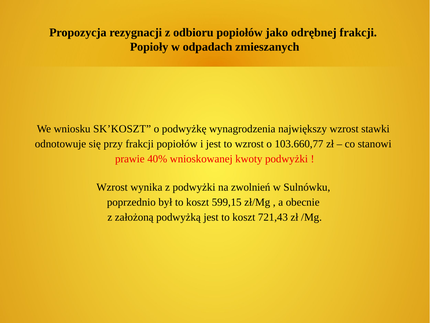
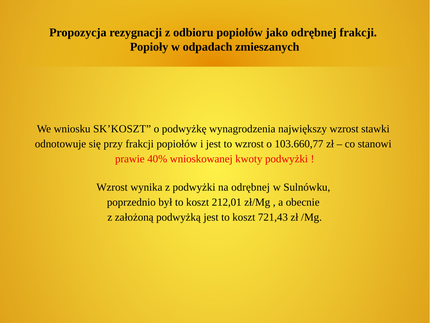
na zwolnień: zwolnień -> odrębnej
599,15: 599,15 -> 212,01
